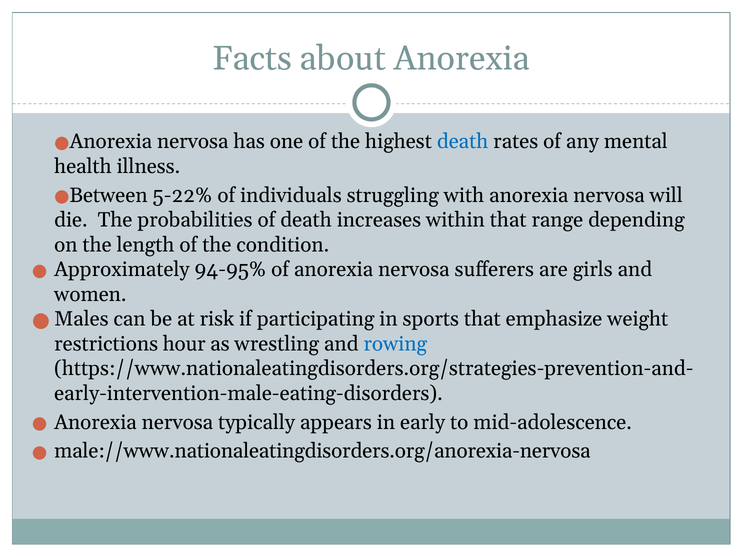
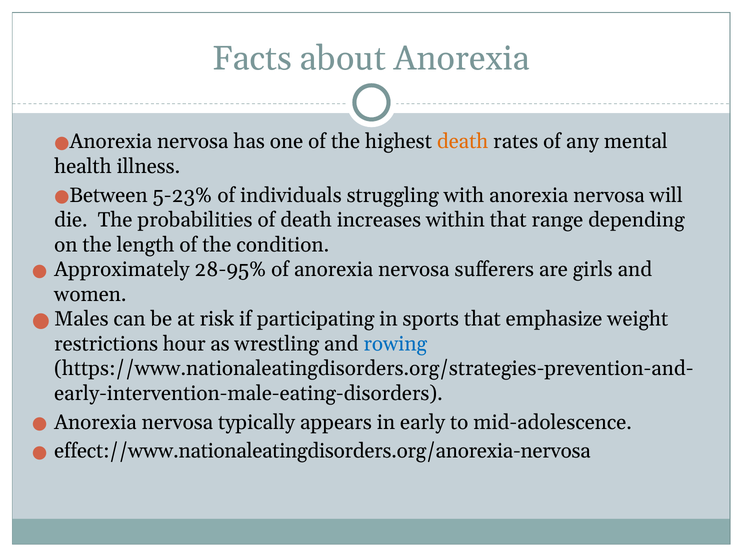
death at (463, 142) colour: blue -> orange
5-22%: 5-22% -> 5-23%
94-95%: 94-95% -> 28-95%
male://www.nationaleatingdisorders.org/anorexia-nervosa: male://www.nationaleatingdisorders.org/anorexia-nervosa -> effect://www.nationaleatingdisorders.org/anorexia-nervosa
